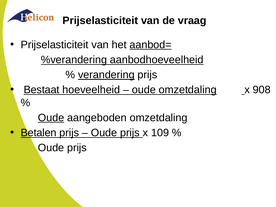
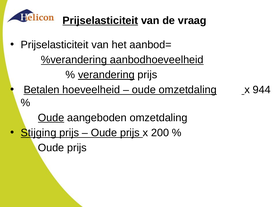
Prijselasticiteit at (100, 21) underline: none -> present
aanbod= underline: present -> none
Bestaat: Bestaat -> Betalen
908: 908 -> 944
Betalen: Betalen -> Stijging
109: 109 -> 200
